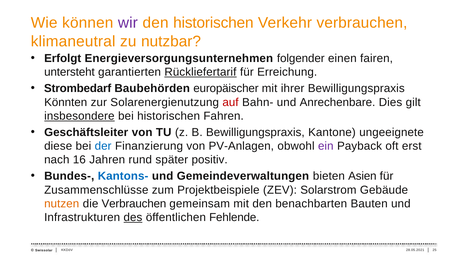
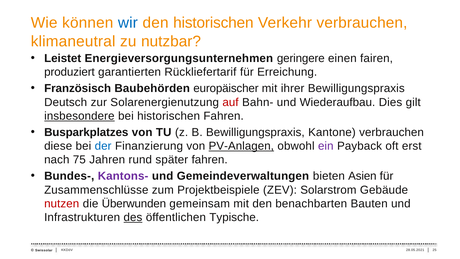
wir colour: purple -> blue
Erfolgt: Erfolgt -> Leistet
folgender: folgender -> geringere
untersteht: untersteht -> produziert
Rückliefertarif underline: present -> none
Strombedarf: Strombedarf -> Französisch
Könnten: Könnten -> Deutsch
Anrechenbare: Anrechenbare -> Wiederaufbau
Geschäftsleiter: Geschäftsleiter -> Busparkplatzes
Kantone ungeeignete: ungeeignete -> verbrauchen
PV-Anlagen underline: none -> present
16: 16 -> 75
später positiv: positiv -> fahren
Kantons- colour: blue -> purple
nutzen colour: orange -> red
die Verbrauchen: Verbrauchen -> Überwunden
Fehlende: Fehlende -> Typische
